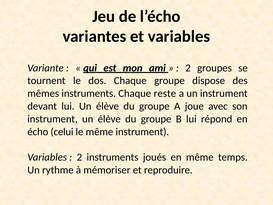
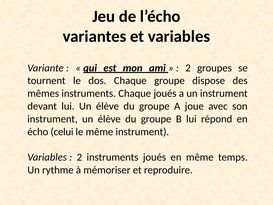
Chaque reste: reste -> joués
